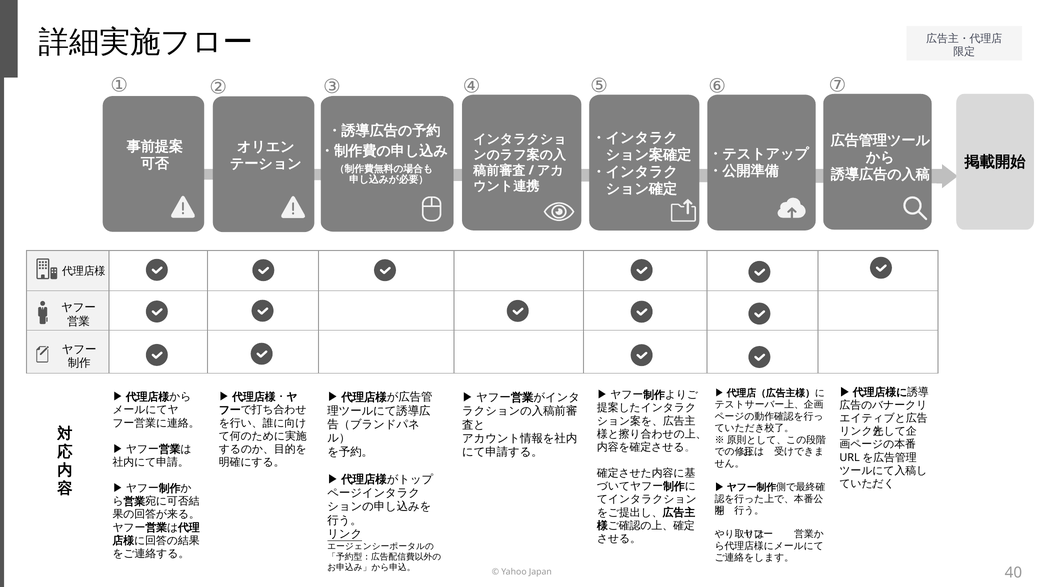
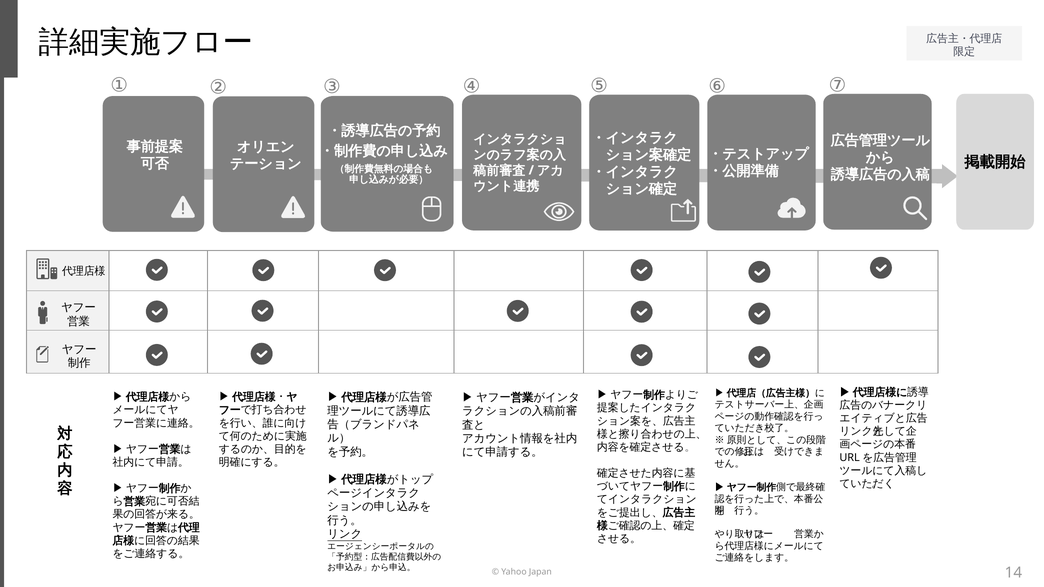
40: 40 -> 14
